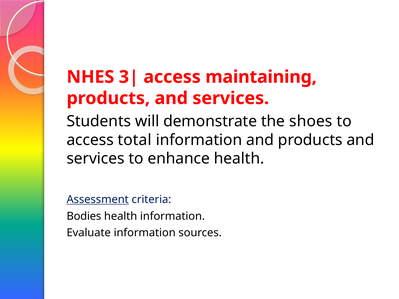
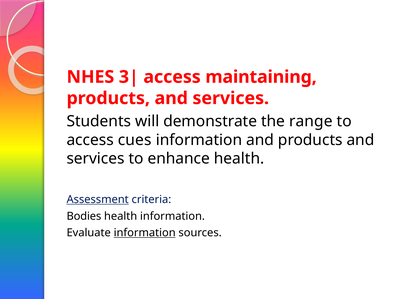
shoes: shoes -> range
total: total -> cues
information at (145, 233) underline: none -> present
